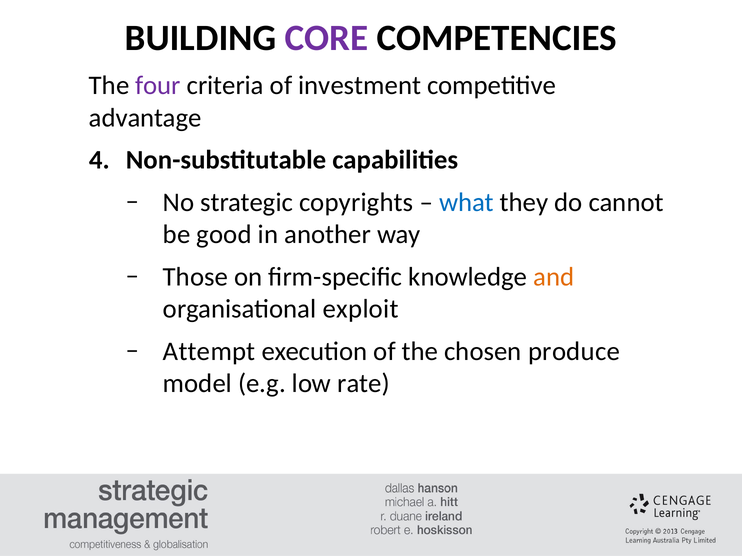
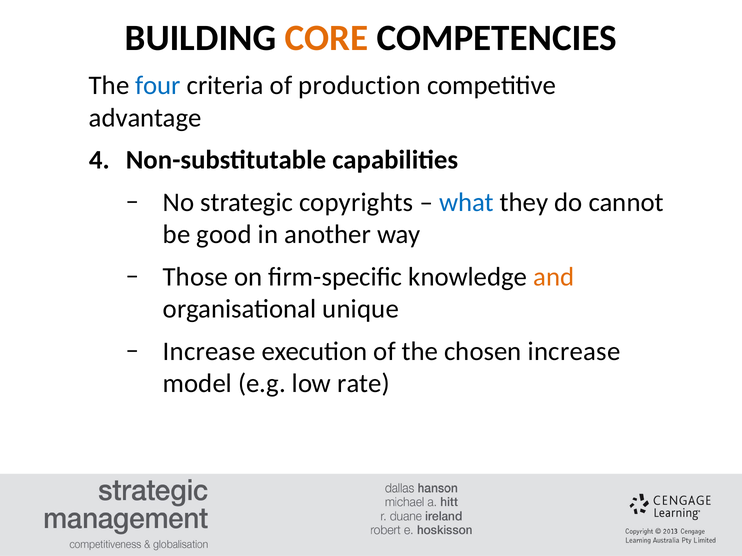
CORE colour: purple -> orange
four colour: purple -> blue
investment: investment -> production
exploit: exploit -> unique
Attempt at (209, 352): Attempt -> Increase
chosen produce: produce -> increase
